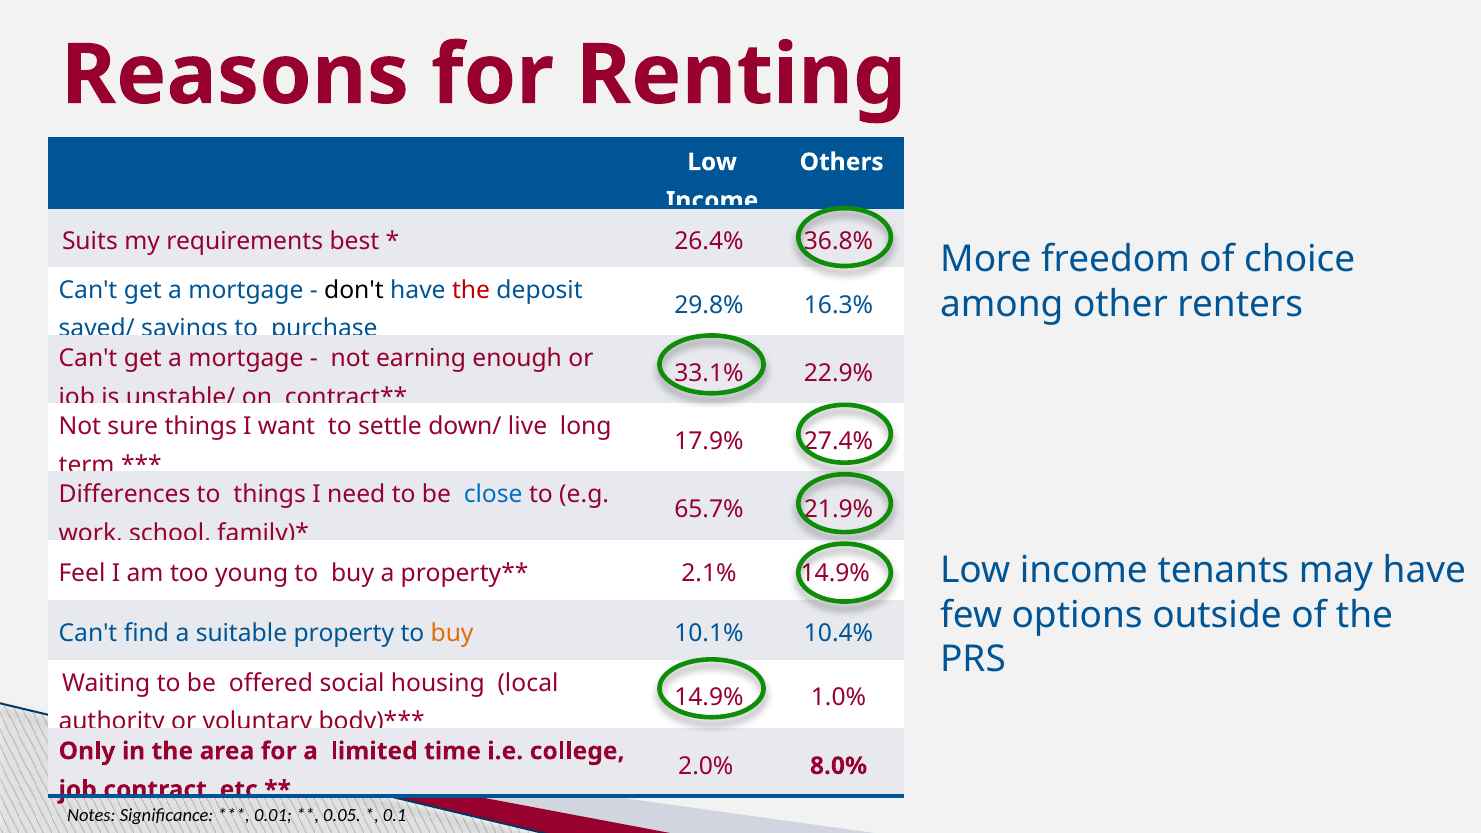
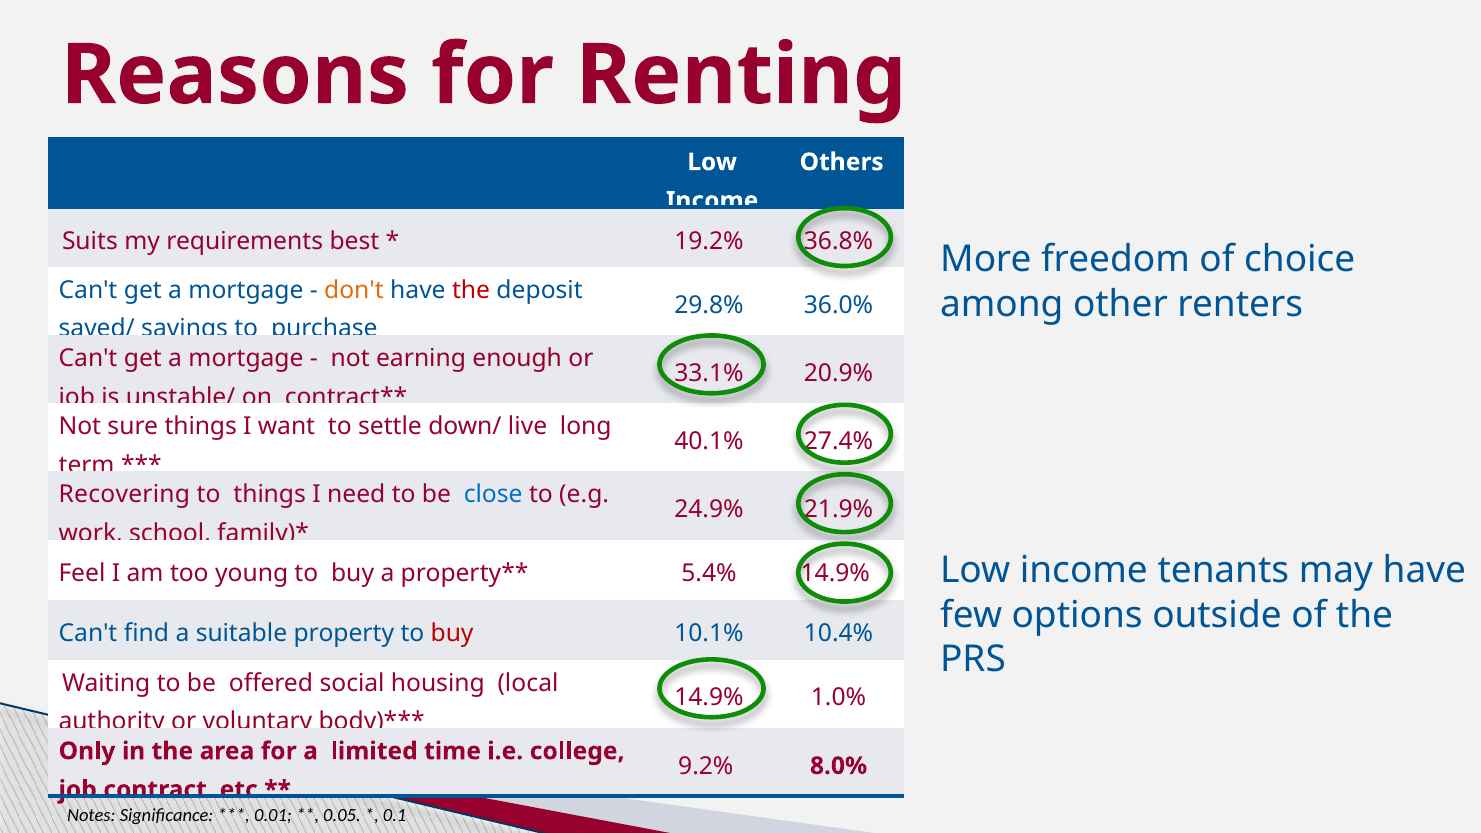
26.4%: 26.4% -> 19.2%
don't colour: black -> orange
16.3%: 16.3% -> 36.0%
22.9%: 22.9% -> 20.9%
17.9%: 17.9% -> 40.1%
Differences: Differences -> Recovering
65.7%: 65.7% -> 24.9%
2.1%: 2.1% -> 5.4%
buy at (452, 634) colour: orange -> red
2.0%: 2.0% -> 9.2%
